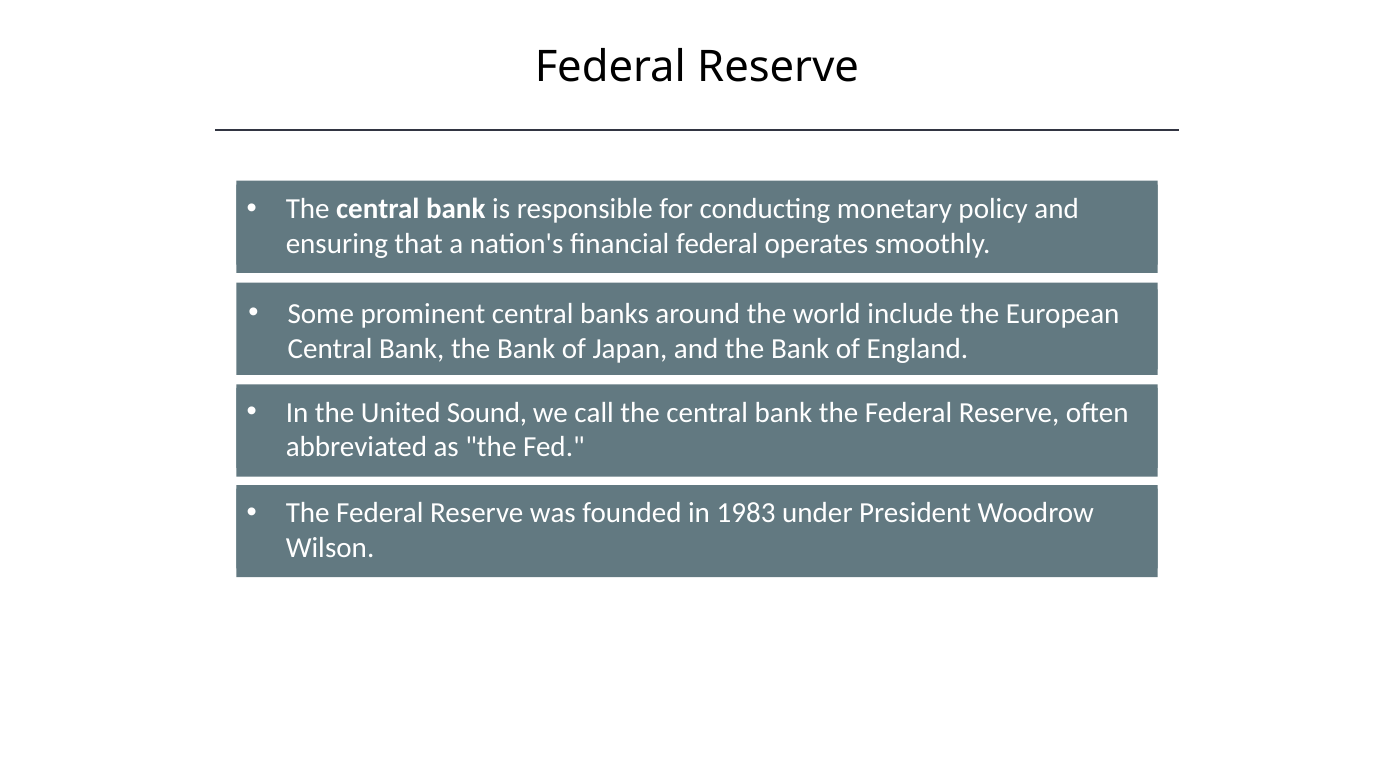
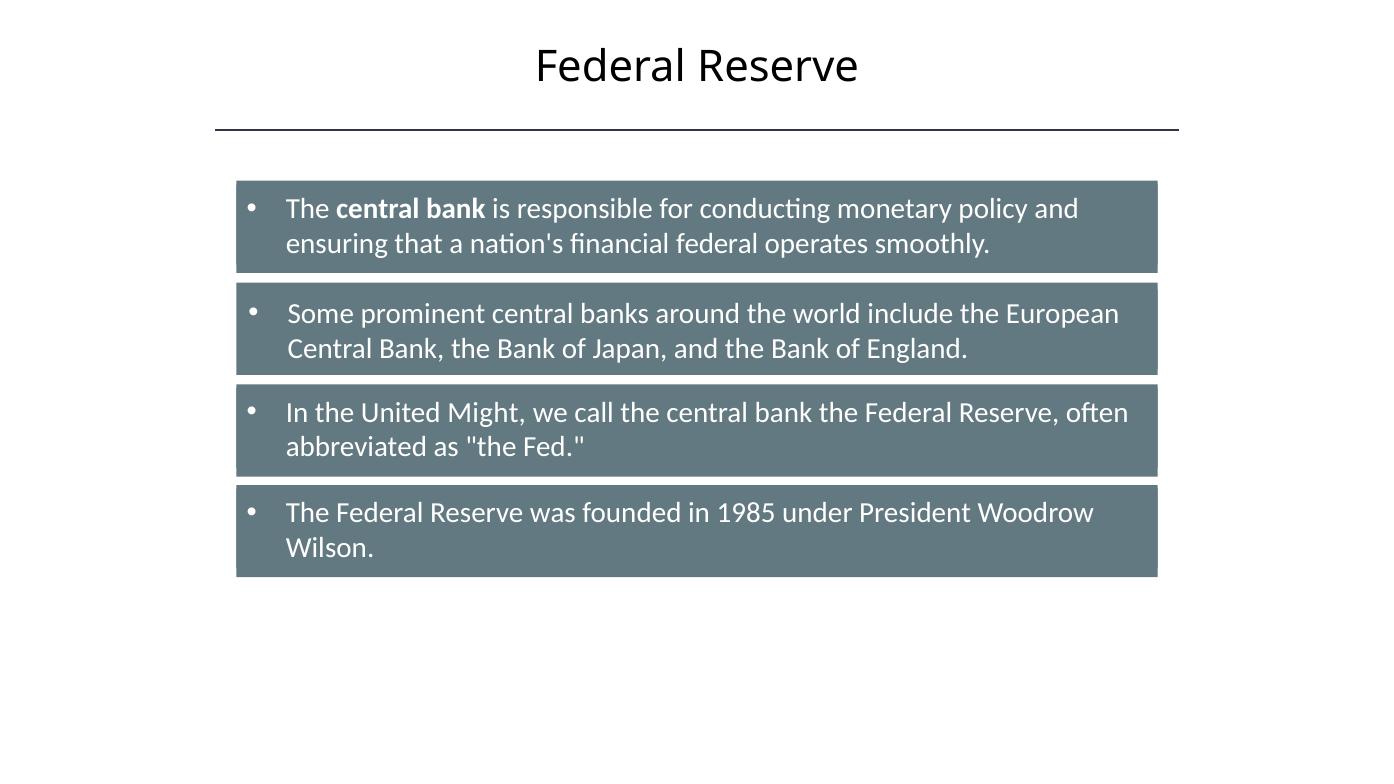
Sound: Sound -> Might
1983: 1983 -> 1985
